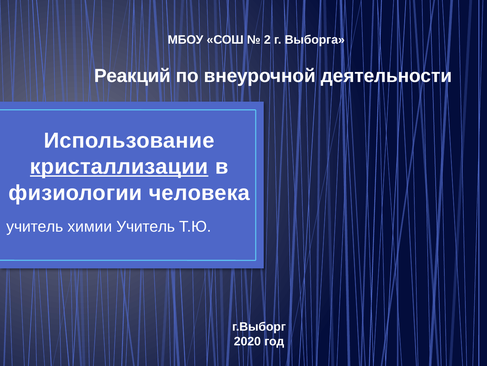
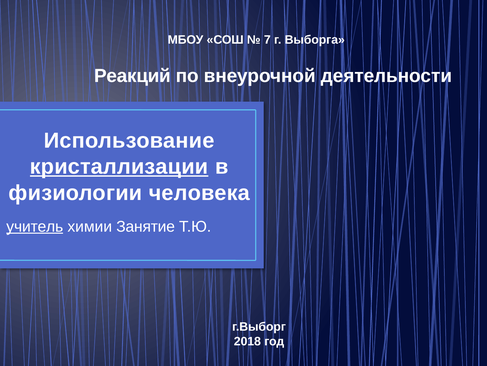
2: 2 -> 7
учитель at (35, 226) underline: none -> present
химии Учитель: Учитель -> Занятие
2020: 2020 -> 2018
